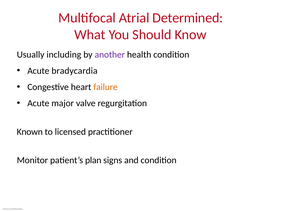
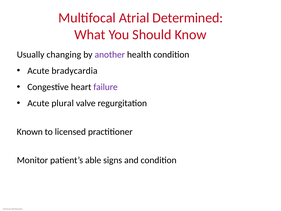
including: including -> changing
failure colour: orange -> purple
major: major -> plural
plan: plan -> able
